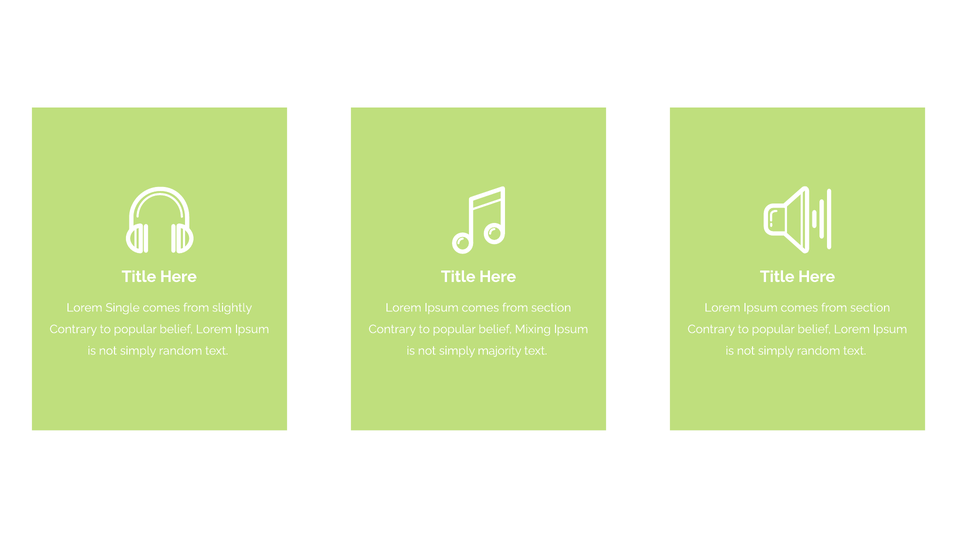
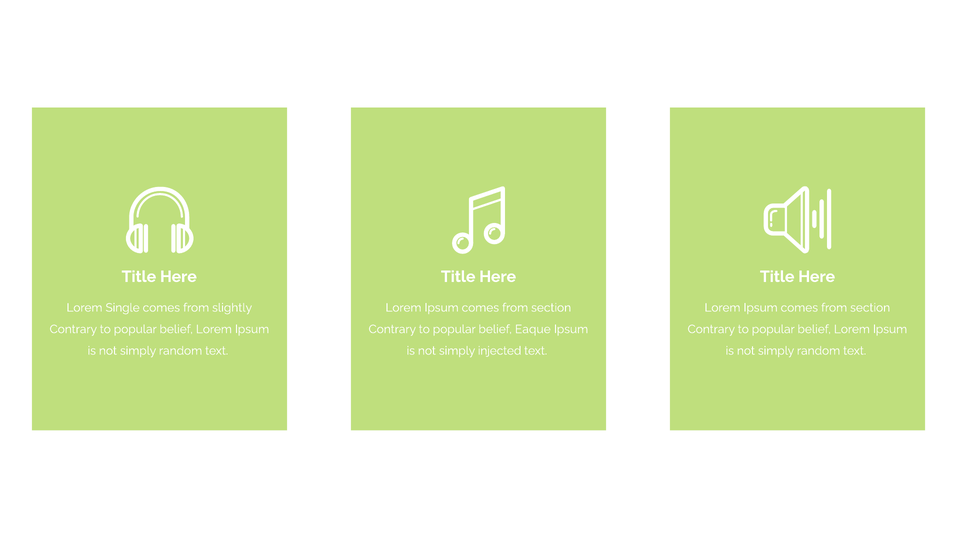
Mixing: Mixing -> Eaque
majority: majority -> injected
